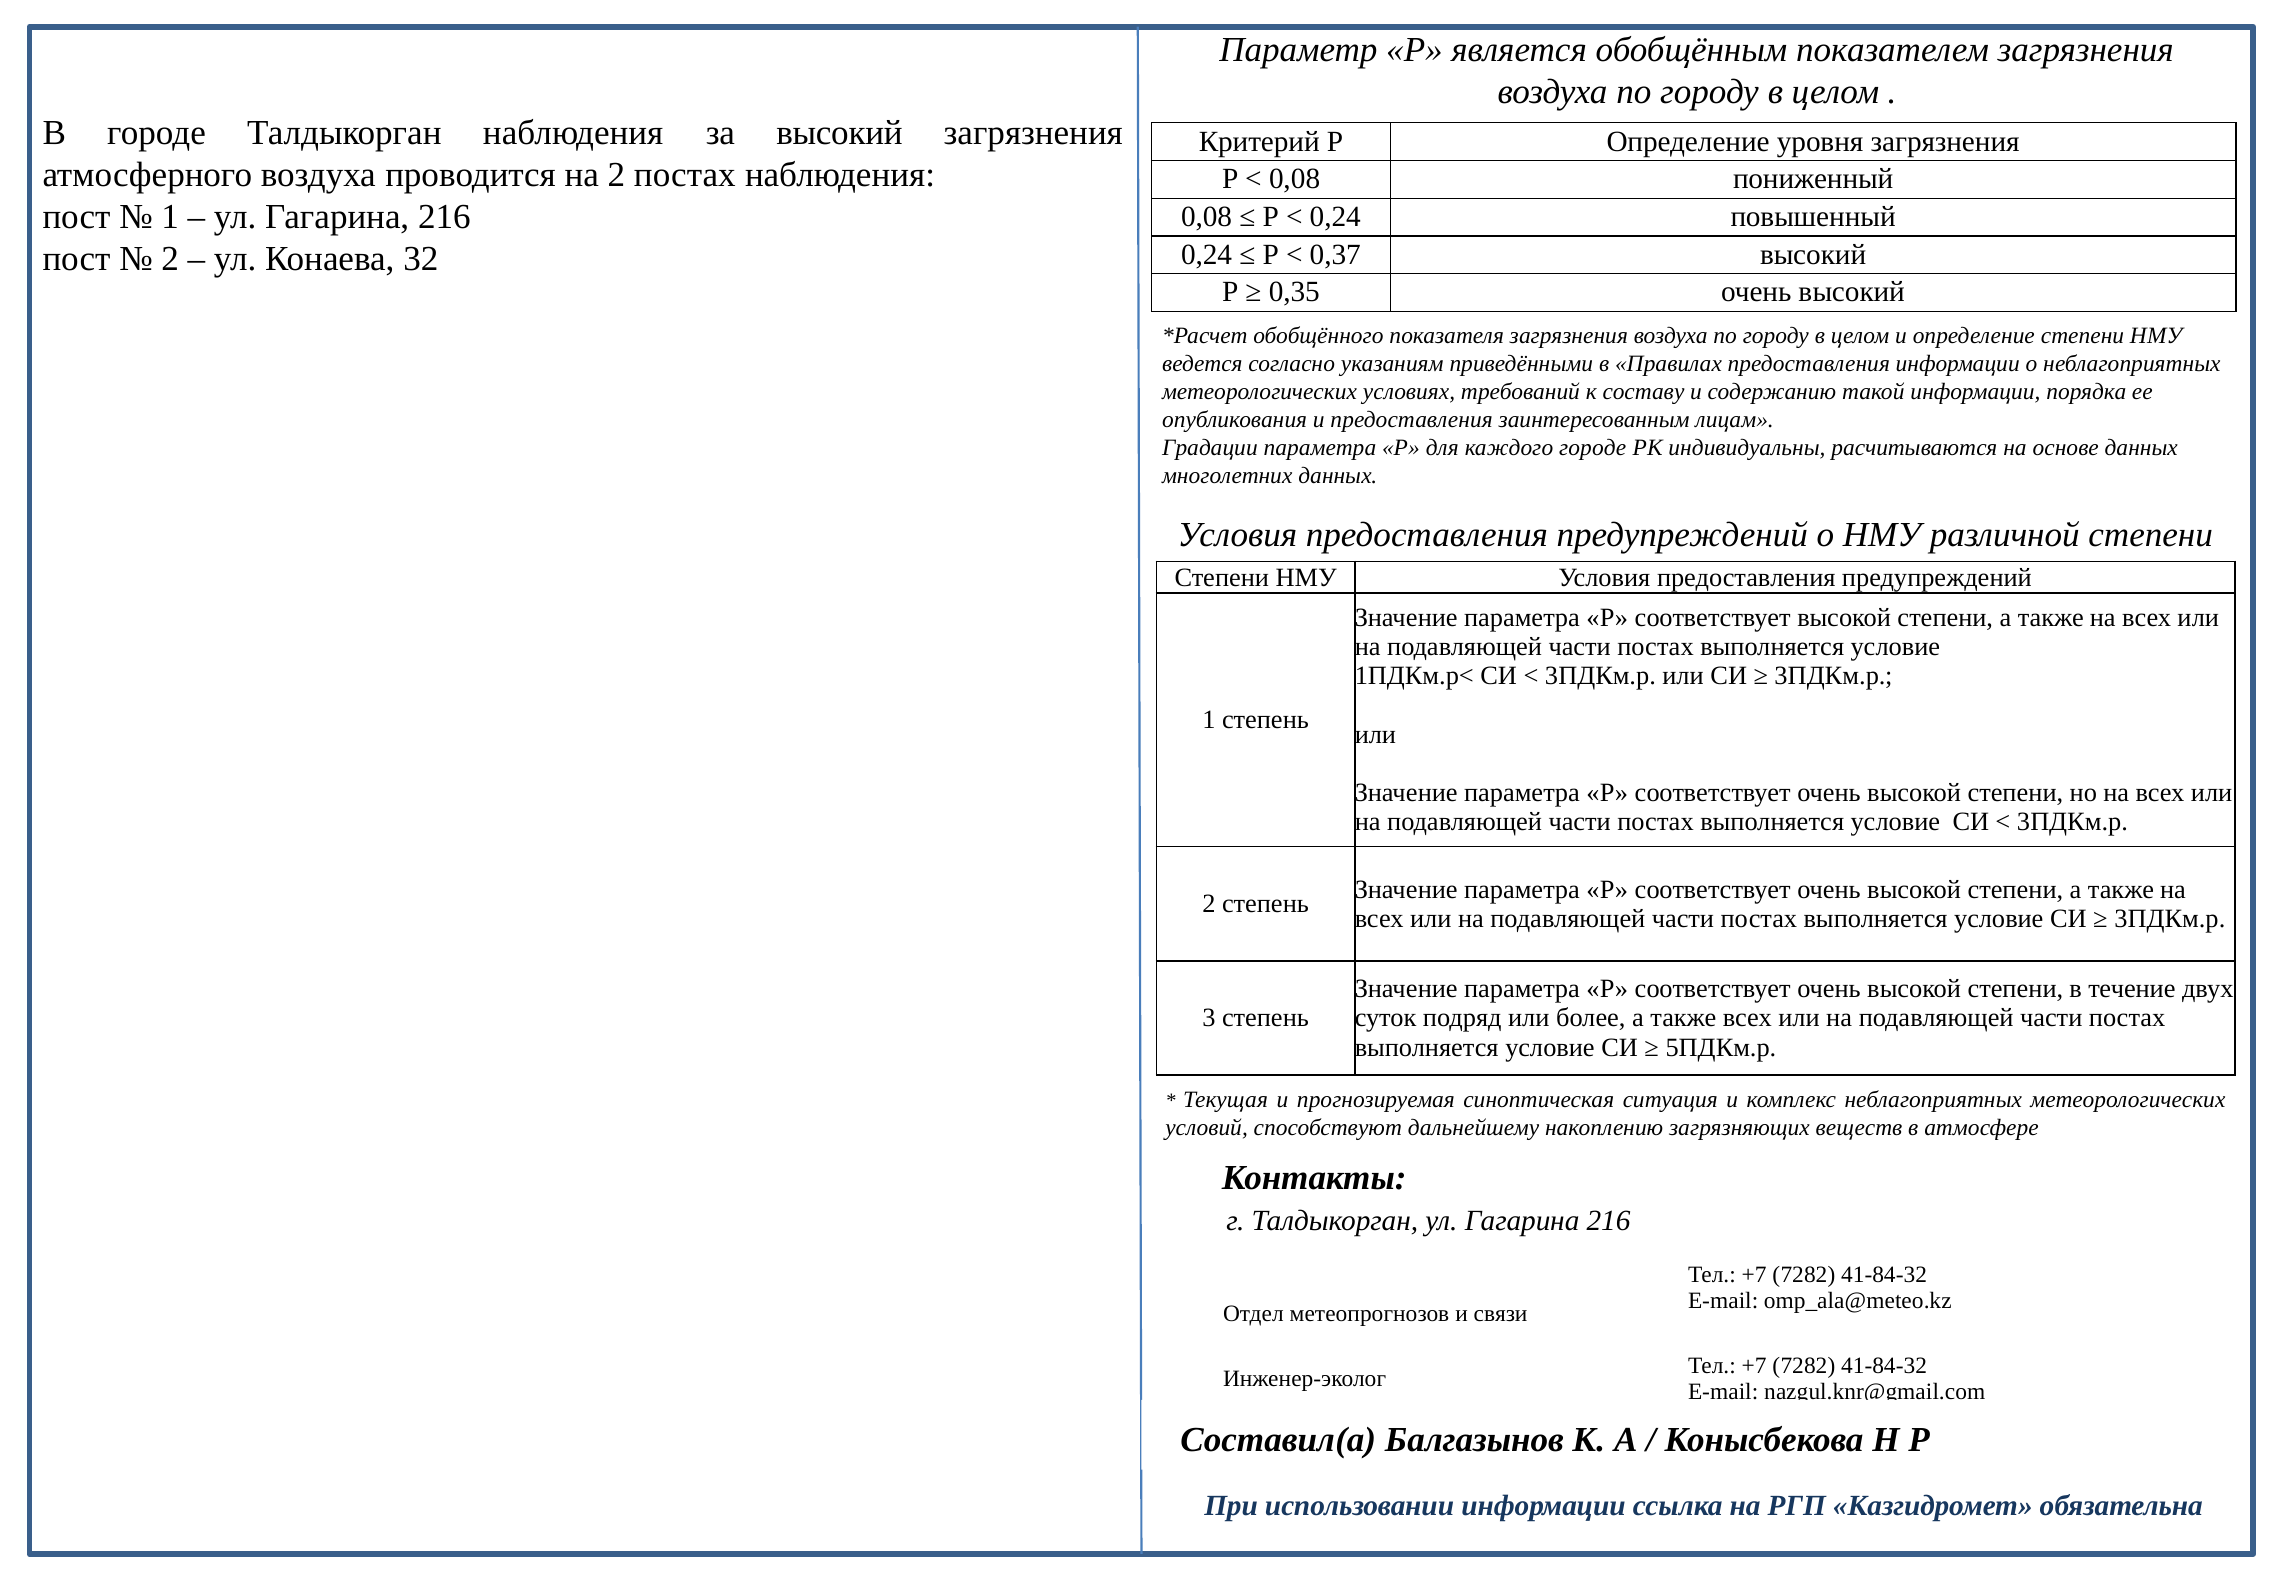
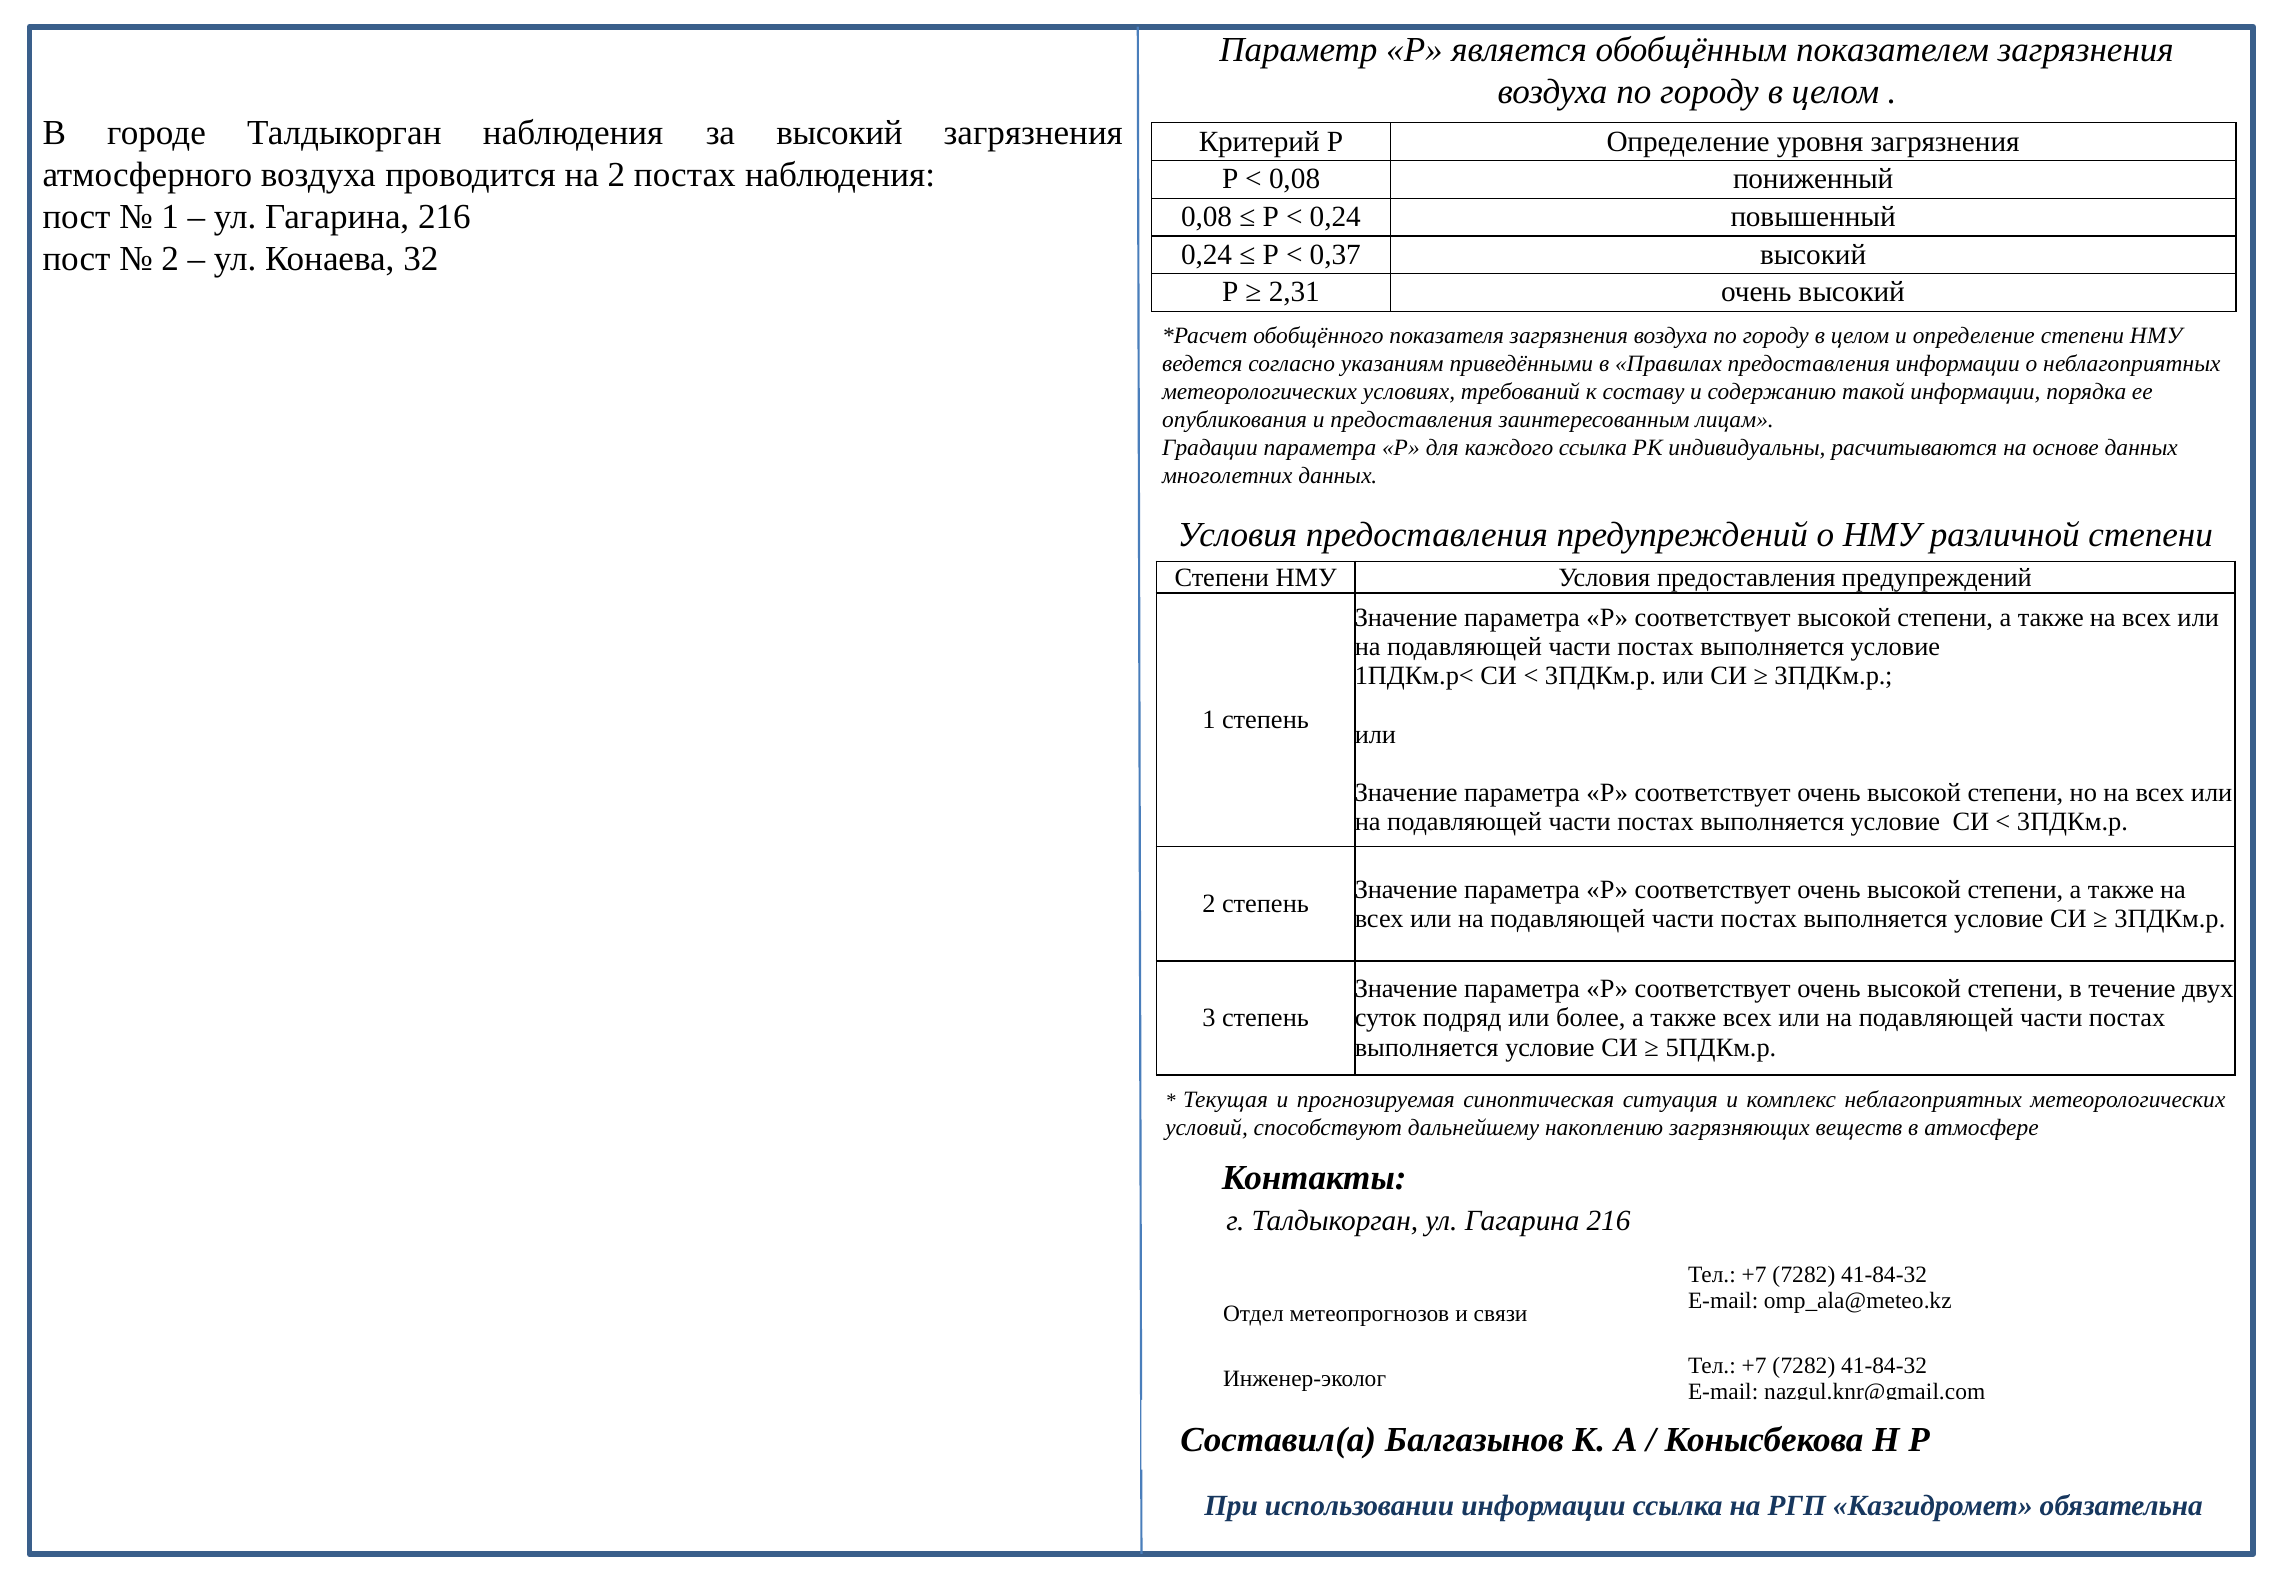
0,35: 0,35 -> 2,31
каждого городе: городе -> ссылка
